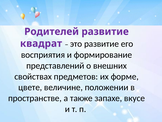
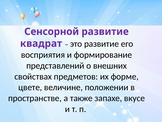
Родителей: Родителей -> Сенсорной
